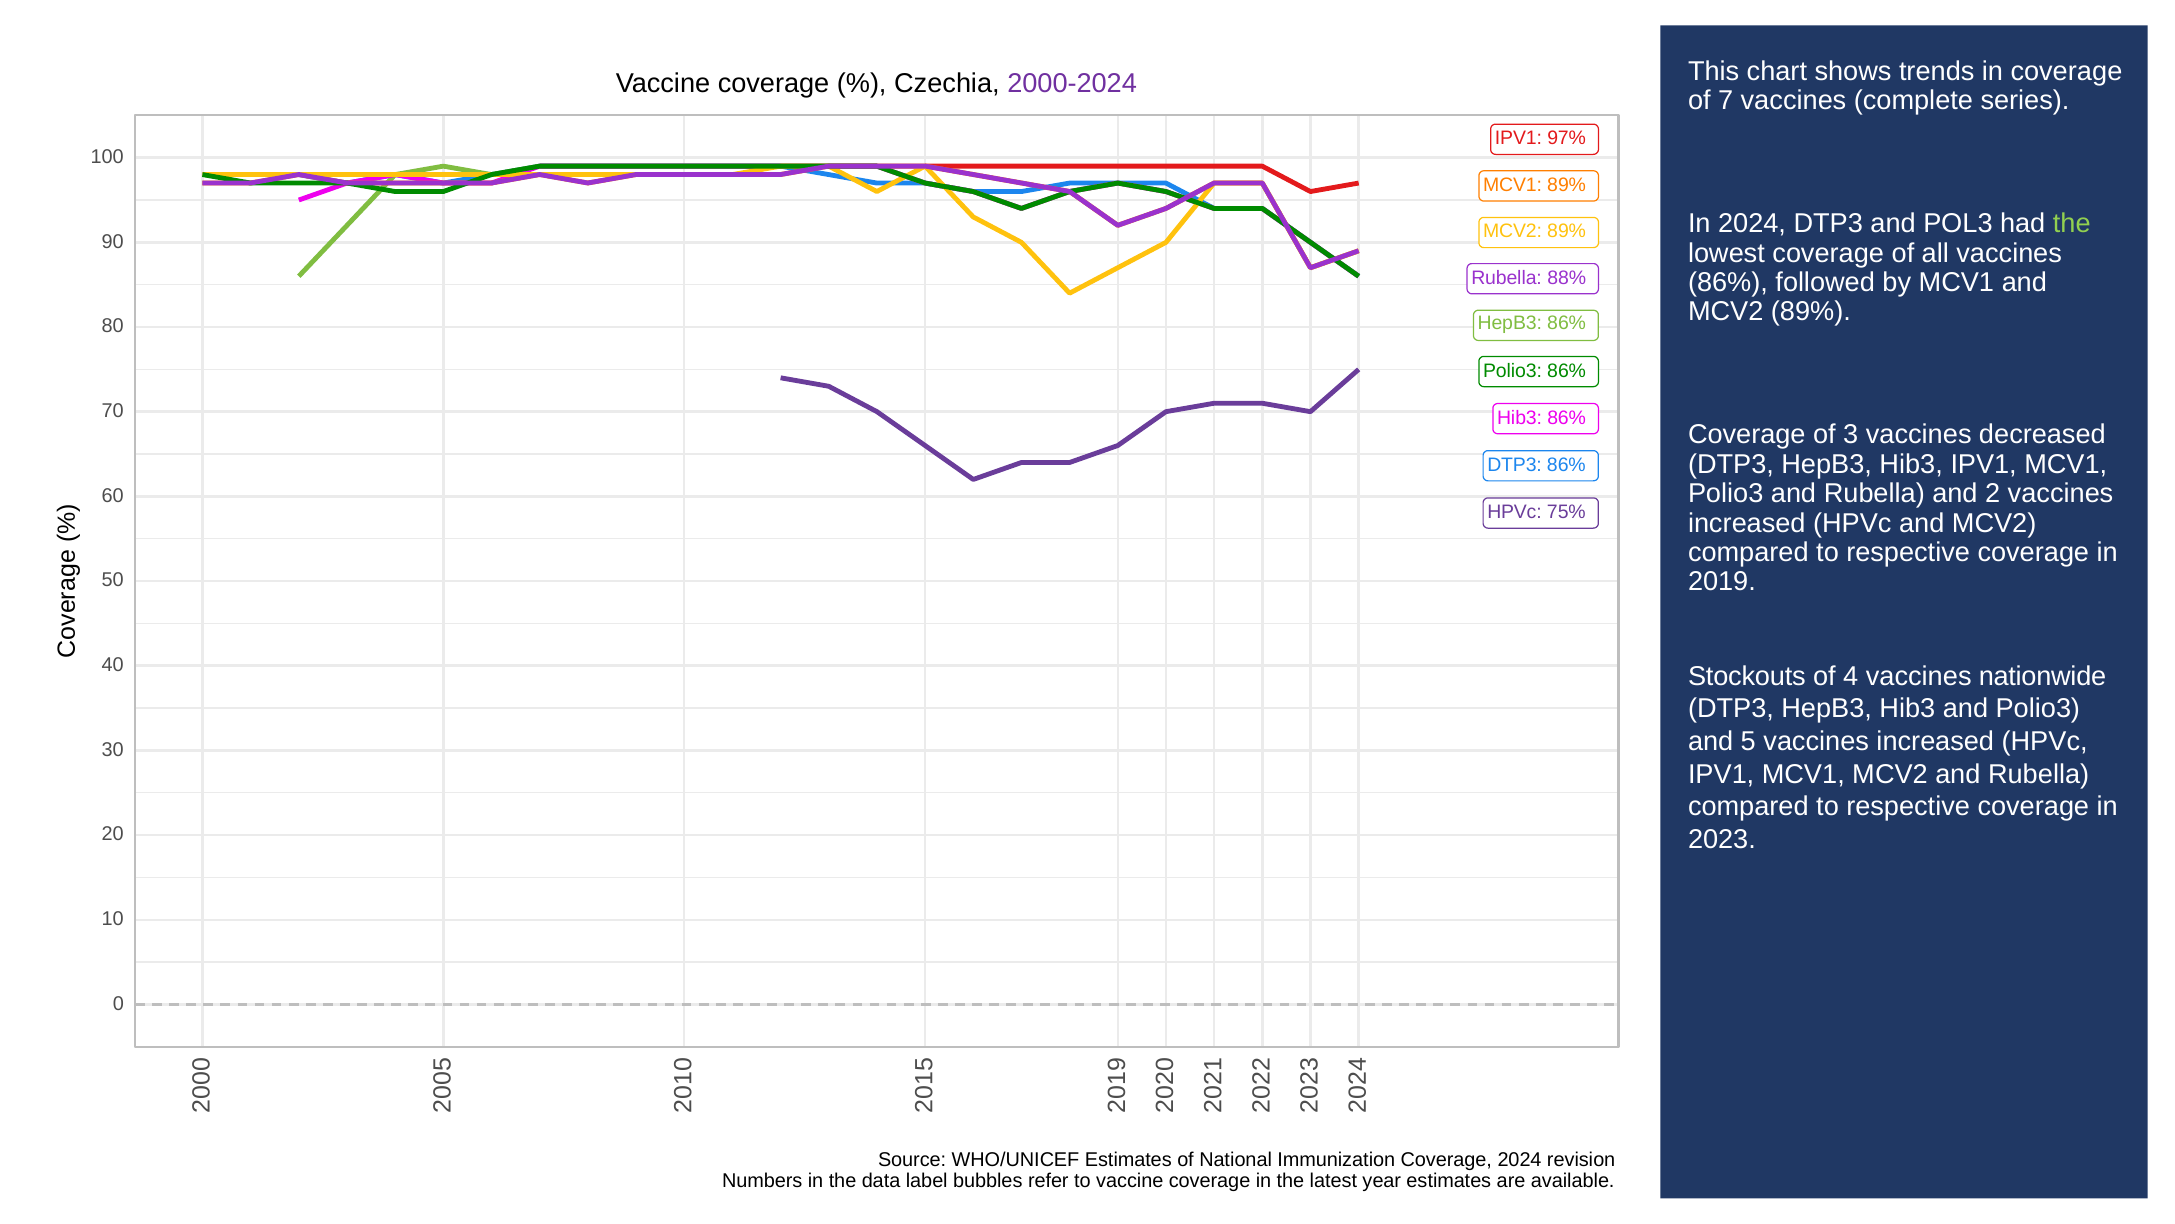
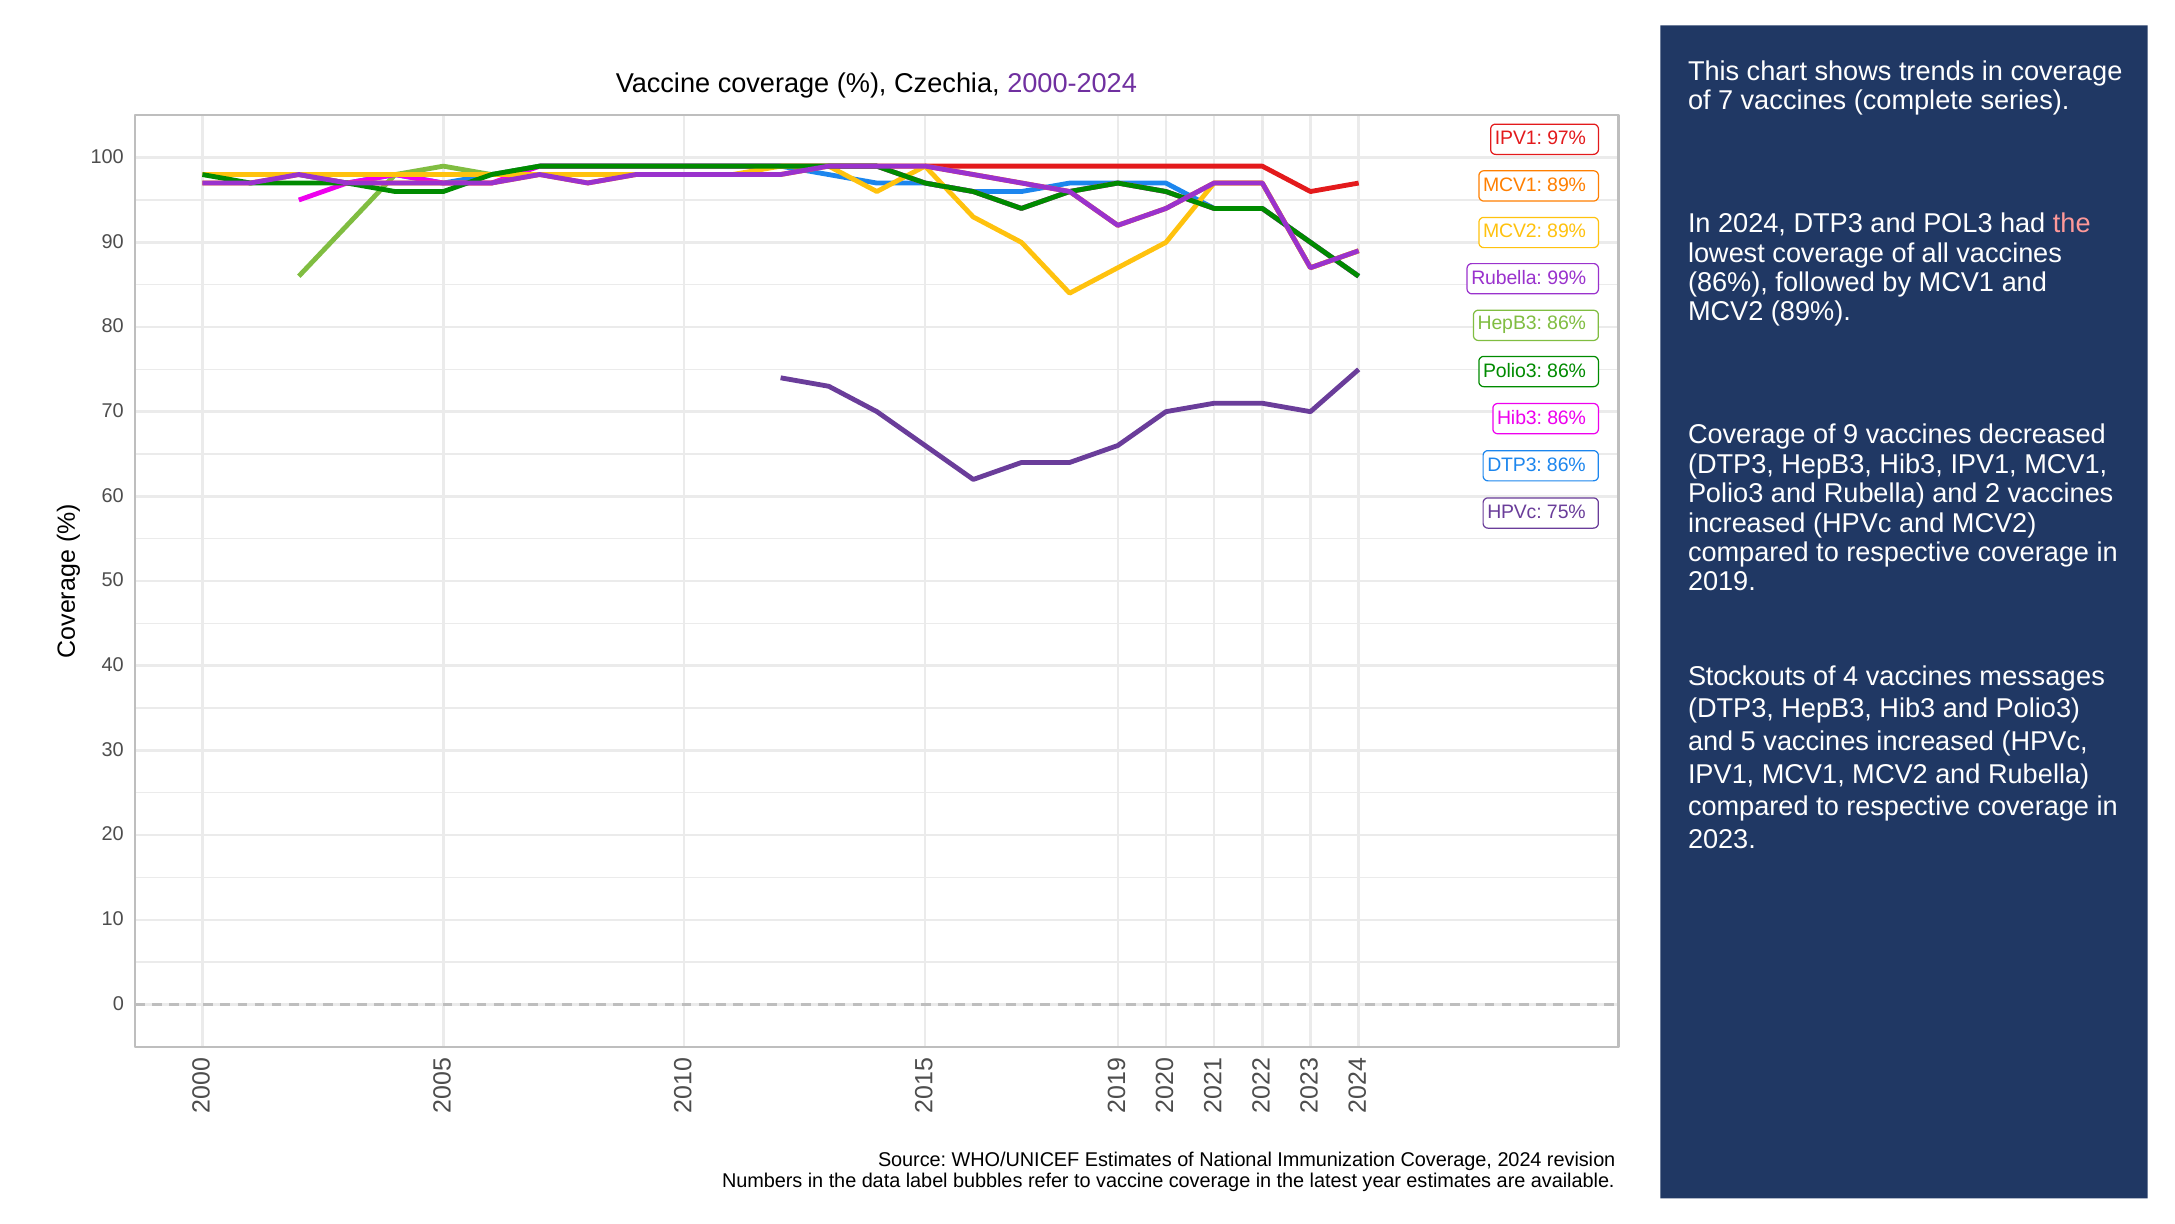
the at (2072, 224) colour: light green -> pink
88%: 88% -> 99%
of 3: 3 -> 9
nationwide: nationwide -> messages
